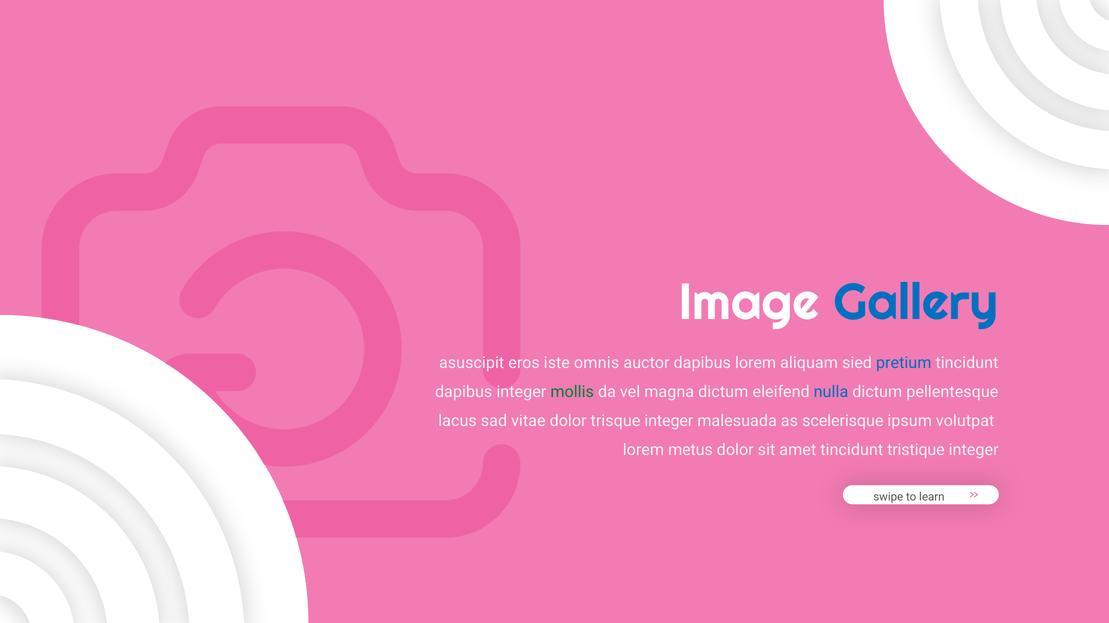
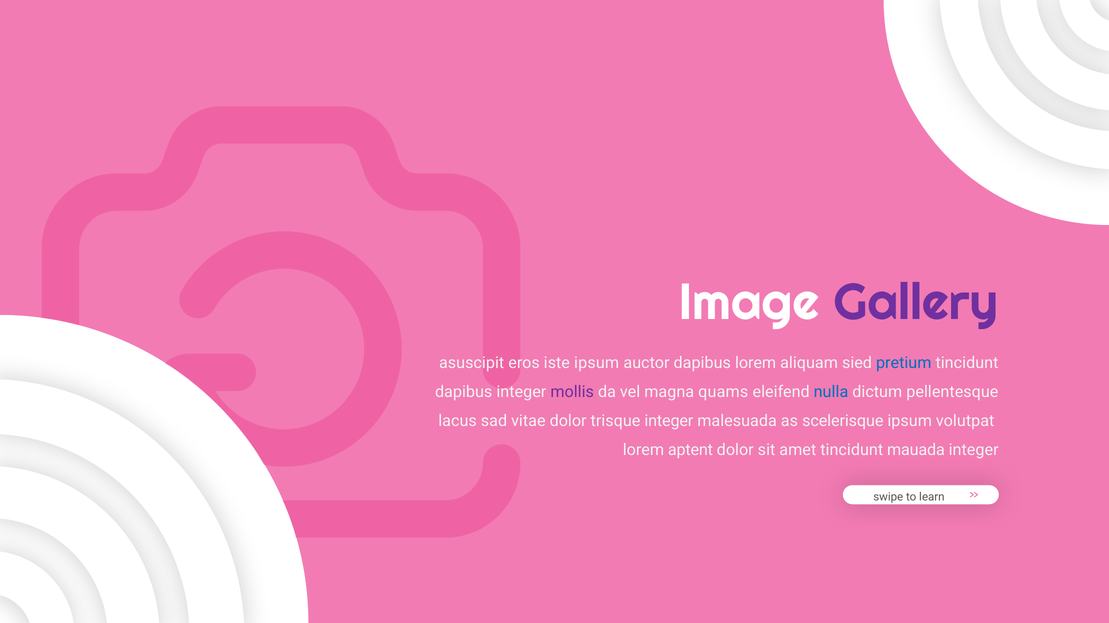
Gallery colour: blue -> purple
iste omnis: omnis -> ipsum
mollis colour: green -> purple
magna dictum: dictum -> quams
metus: metus -> aptent
tristique: tristique -> mauada
